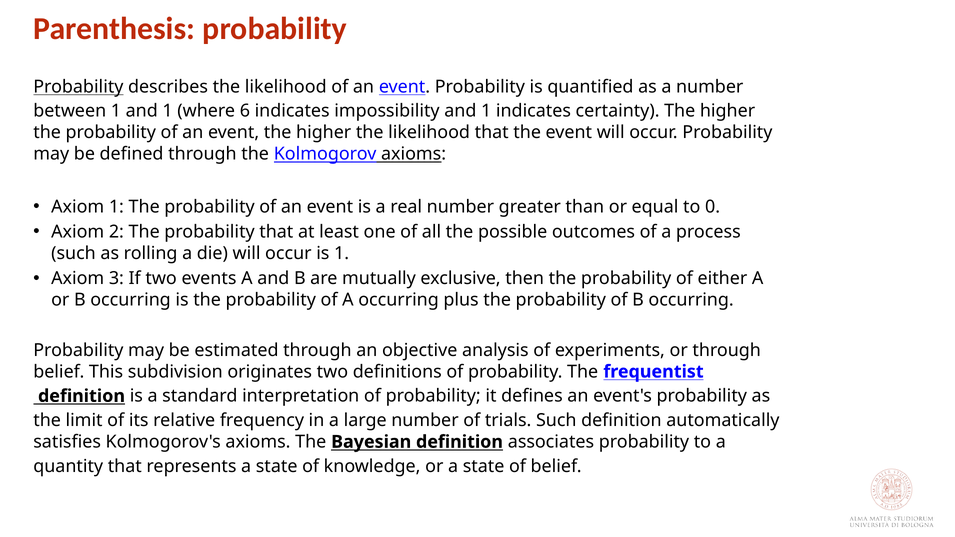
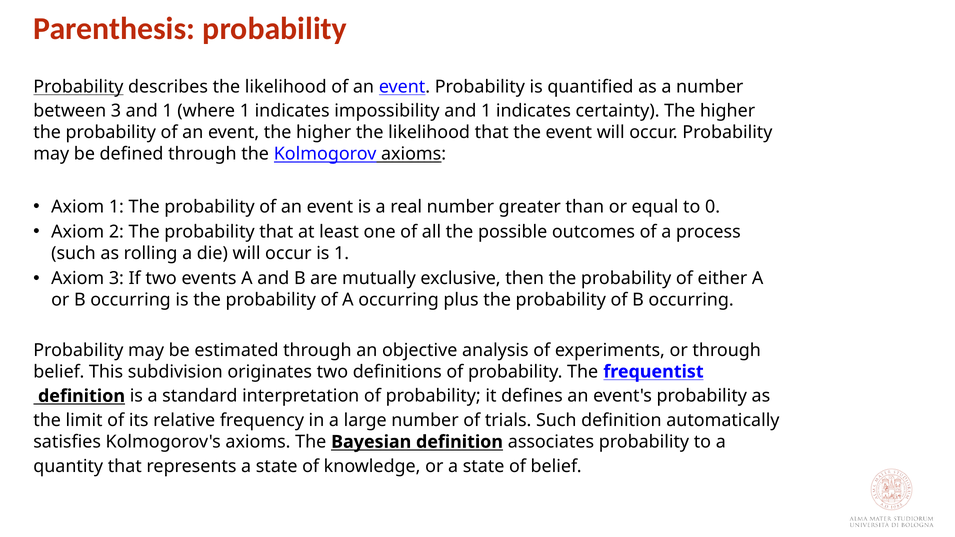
between 1: 1 -> 3
where 6: 6 -> 1
